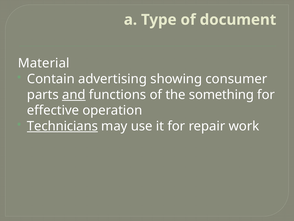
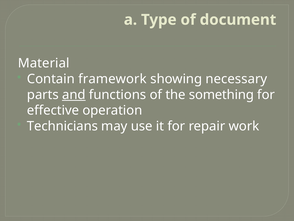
advertising: advertising -> framework
consumer: consumer -> necessary
Technicians underline: present -> none
